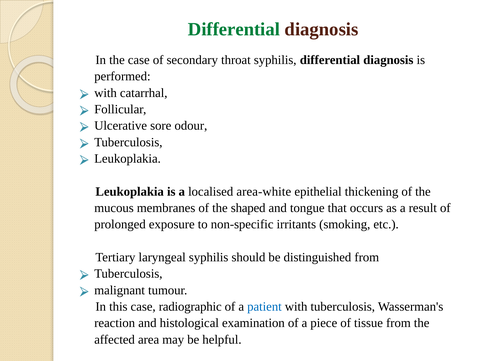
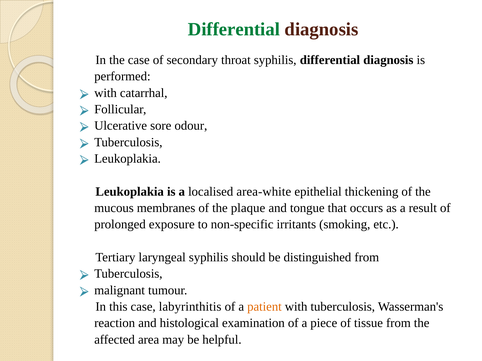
shaped: shaped -> plaque
radiographic: radiographic -> labyrinthitis
patient colour: blue -> orange
